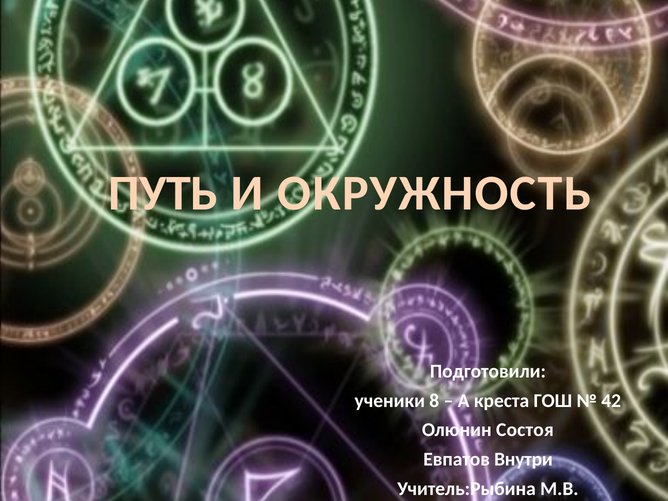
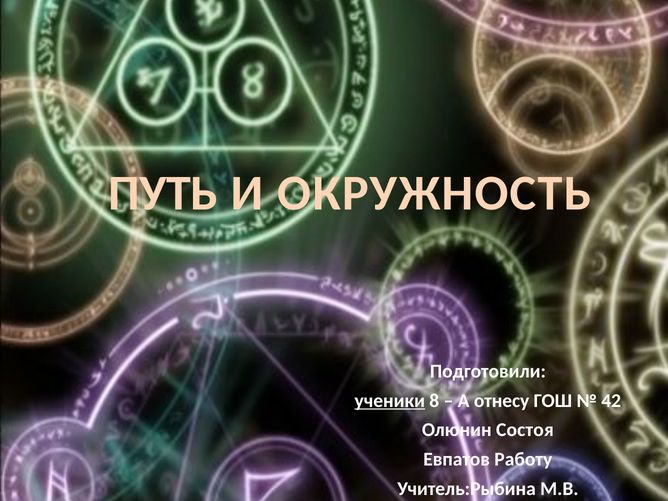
ученики underline: none -> present
креста: креста -> отнесу
Внутри: Внутри -> Работу
